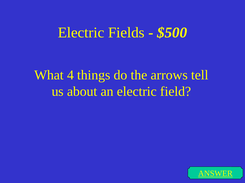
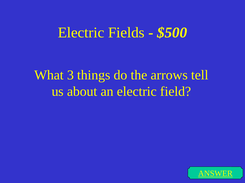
4: 4 -> 3
